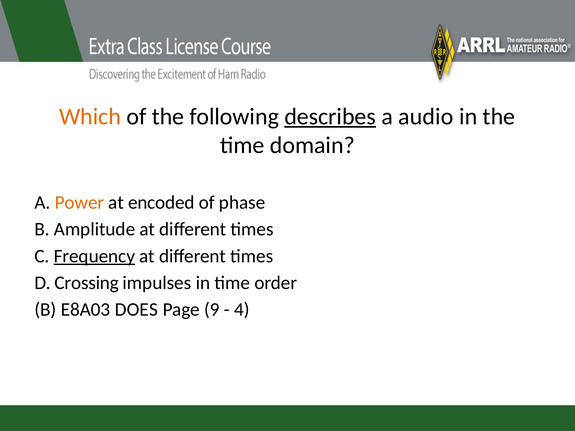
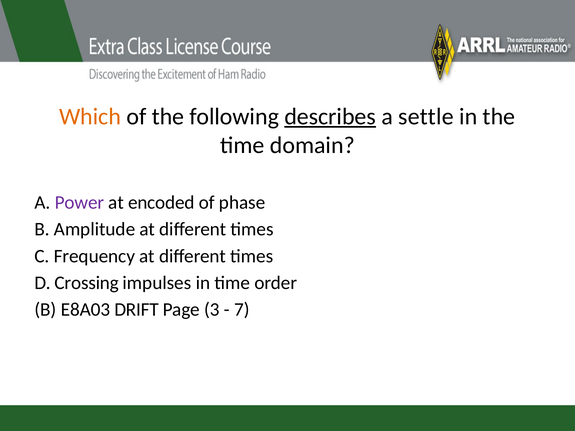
audio: audio -> settle
Power colour: orange -> purple
Frequency underline: present -> none
DOES: DOES -> DRIFT
9: 9 -> 3
4: 4 -> 7
